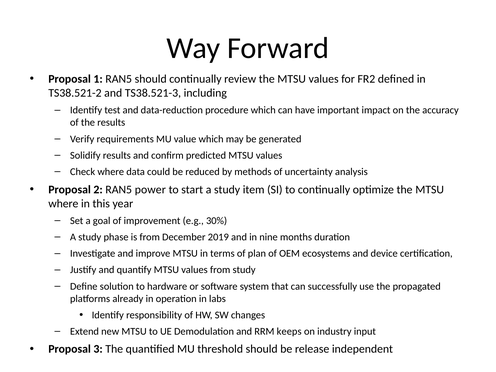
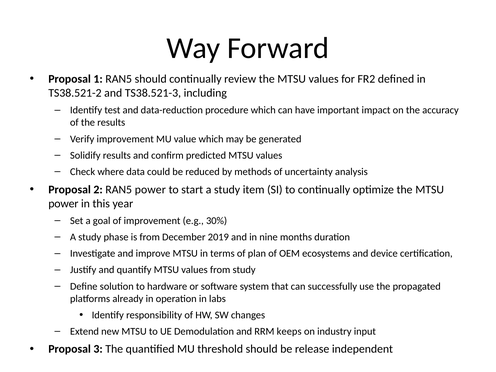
Verify requirements: requirements -> improvement
where at (63, 204): where -> power
